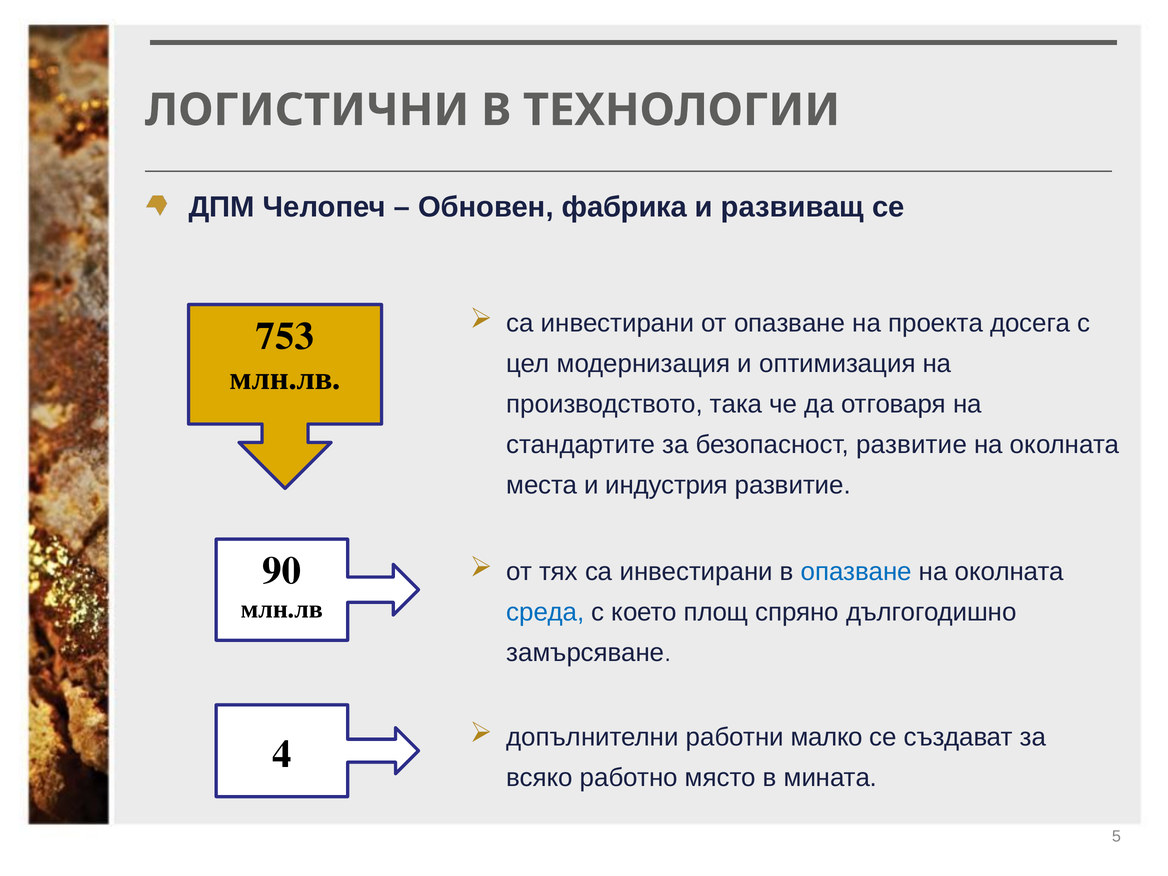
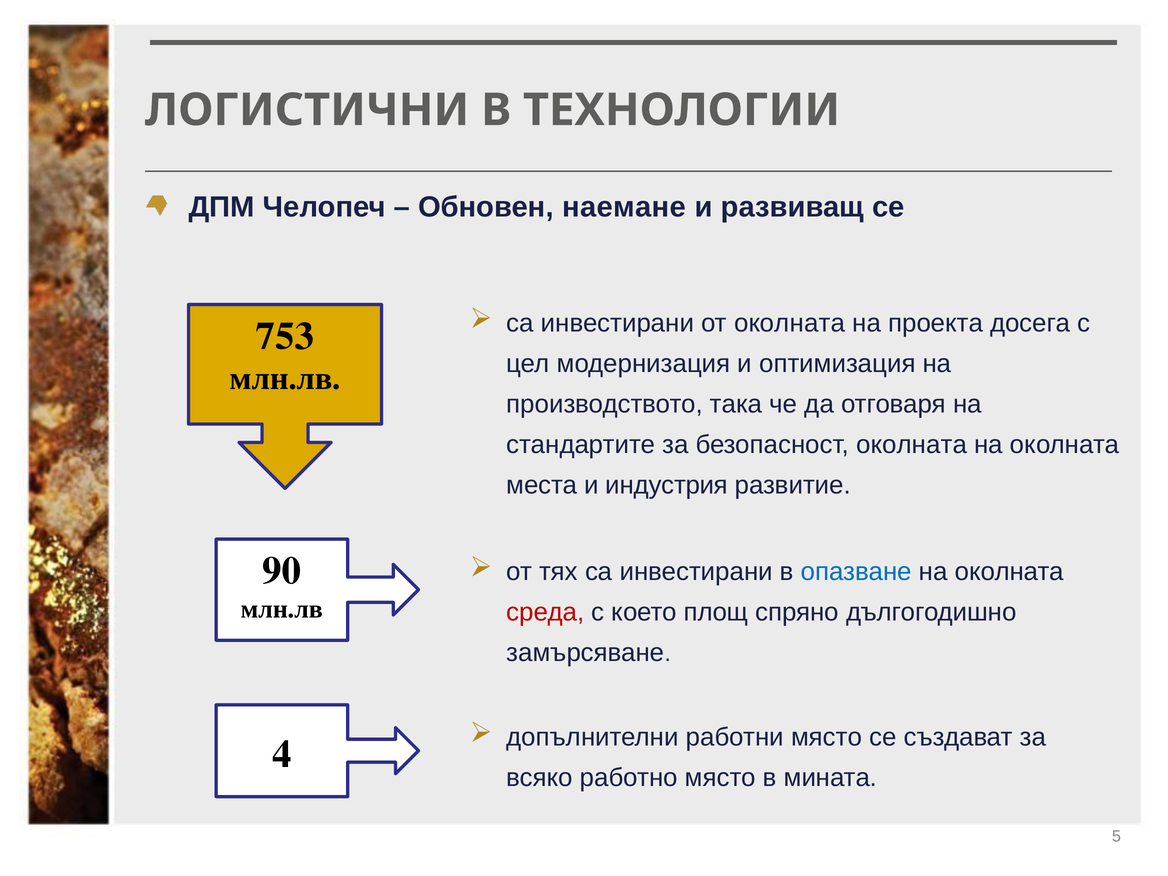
фабрика: фабрика -> наемане
от опазване: опазване -> околната
безопасност развитие: развитие -> околната
среда colour: blue -> red
работни малко: малко -> място
